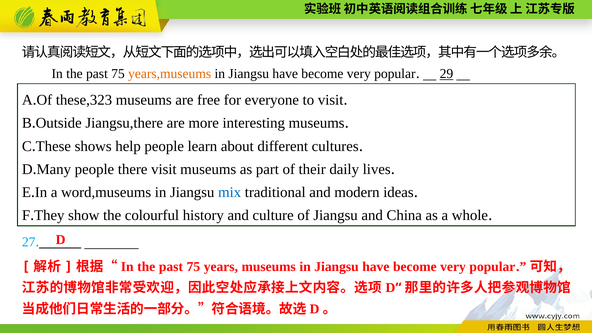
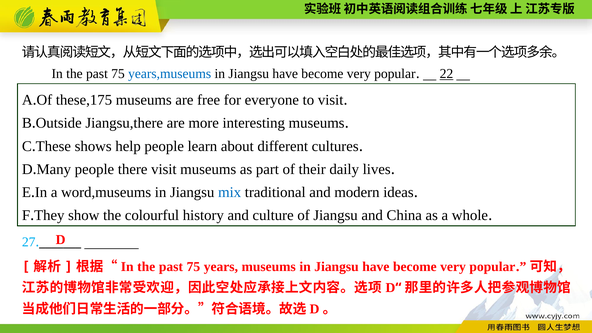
years,museums colour: orange -> blue
29: 29 -> 22
these,323: these,323 -> these,175
